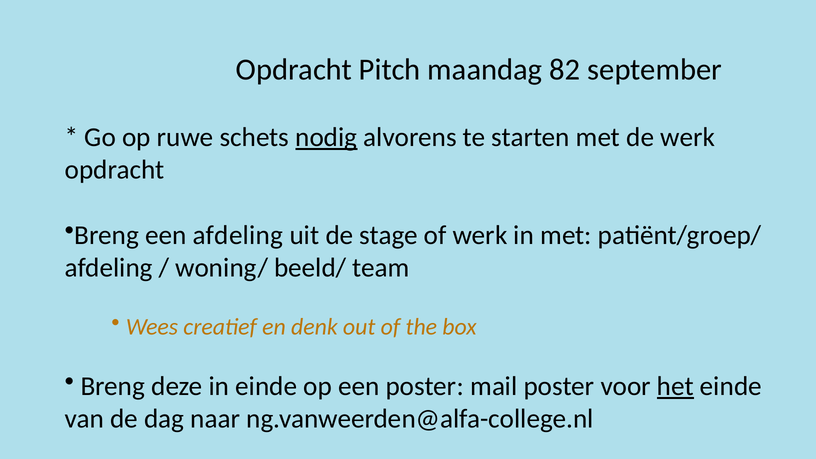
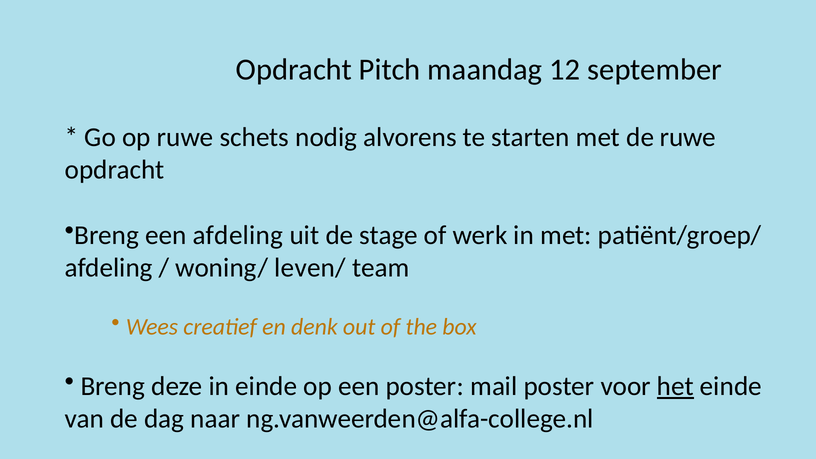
82: 82 -> 12
nodig underline: present -> none
de werk: werk -> ruwe
beeld/: beeld/ -> leven/
